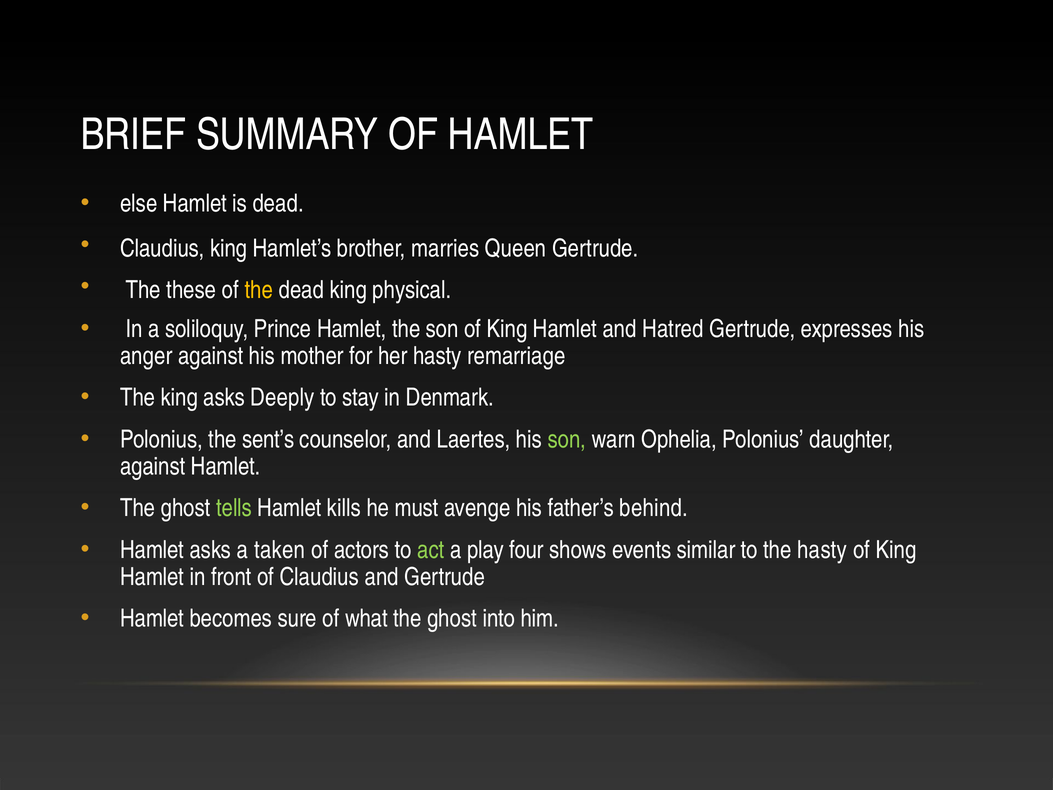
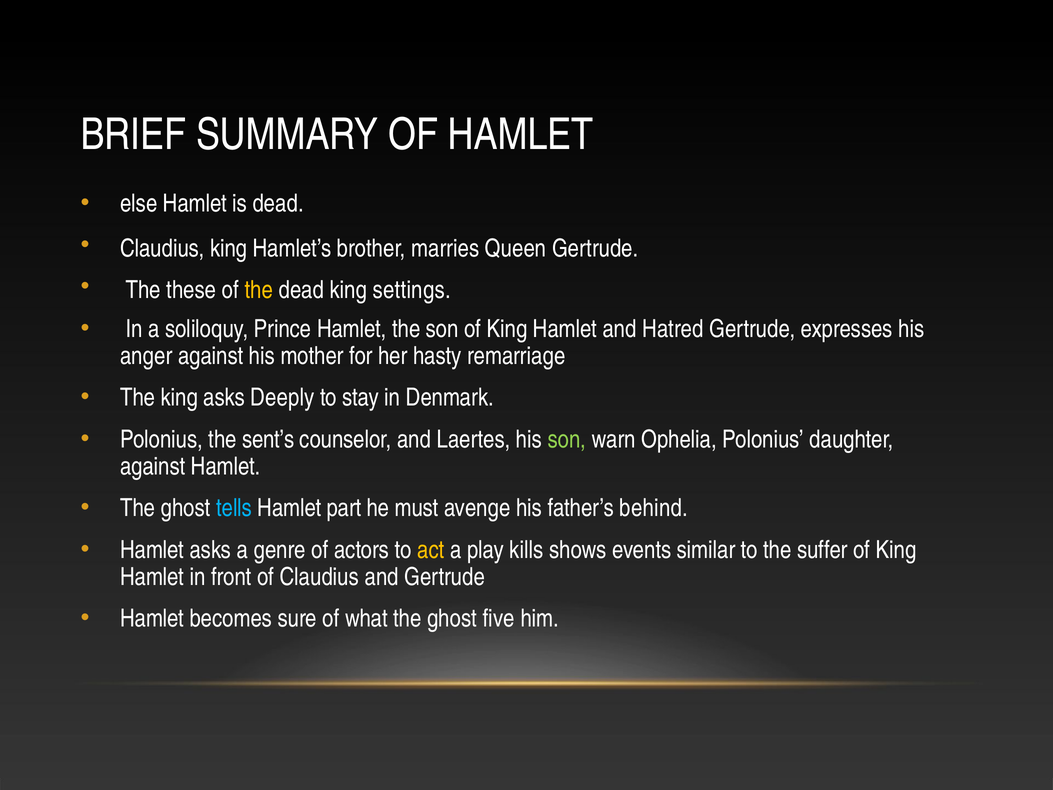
physical: physical -> settings
tells colour: light green -> light blue
kills: kills -> part
taken: taken -> genre
act colour: light green -> yellow
four: four -> kills
the hasty: hasty -> suffer
into: into -> five
